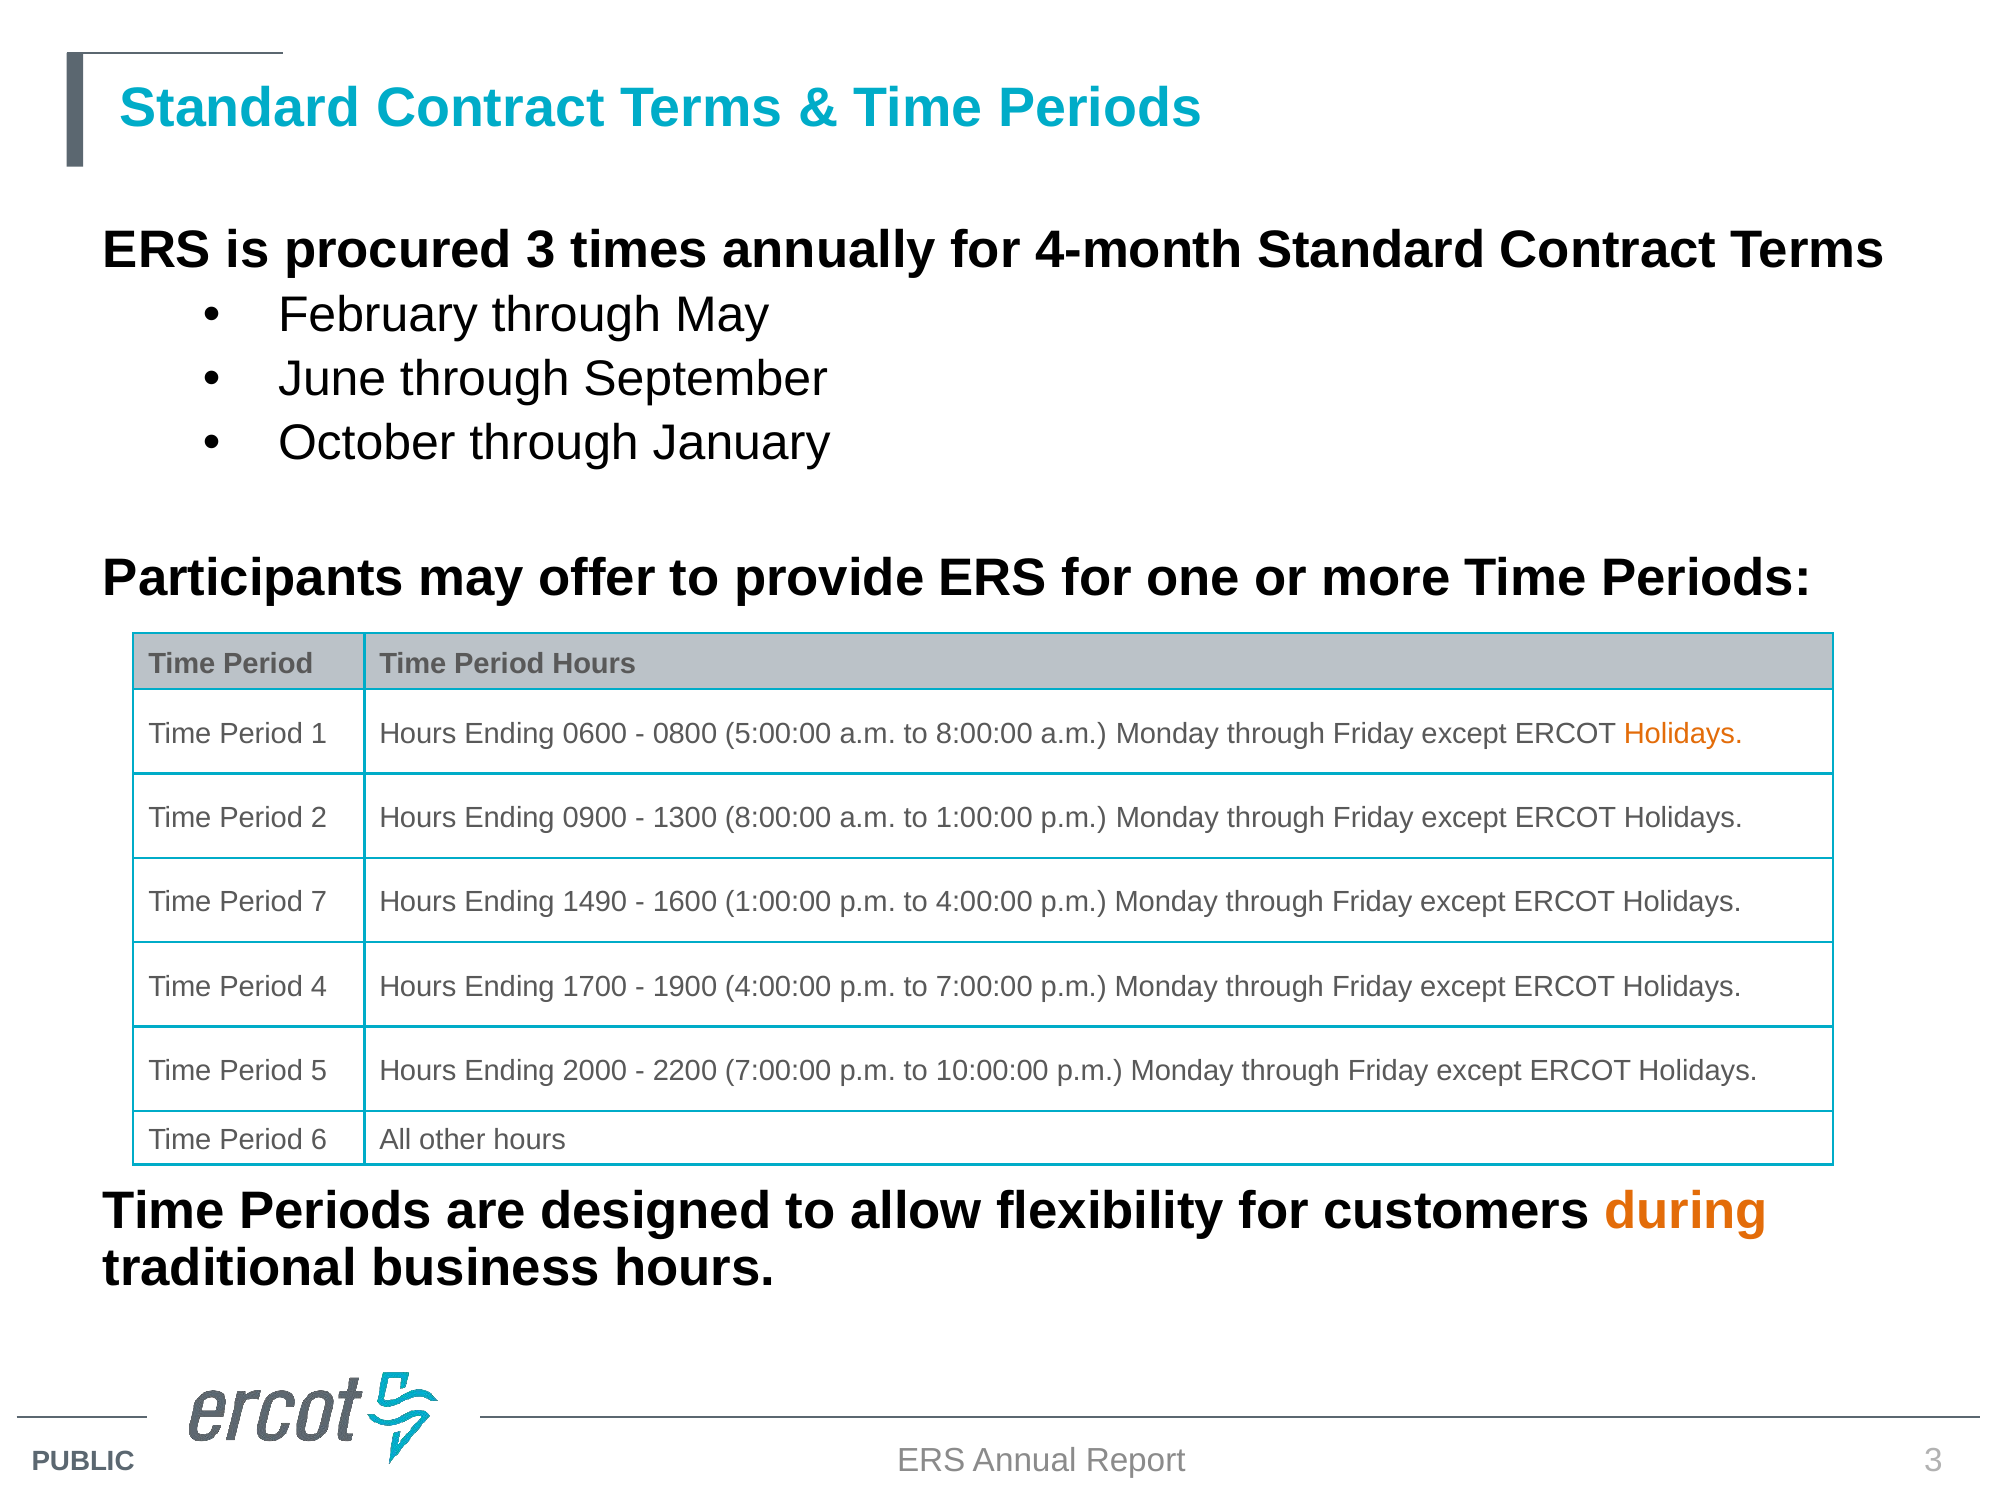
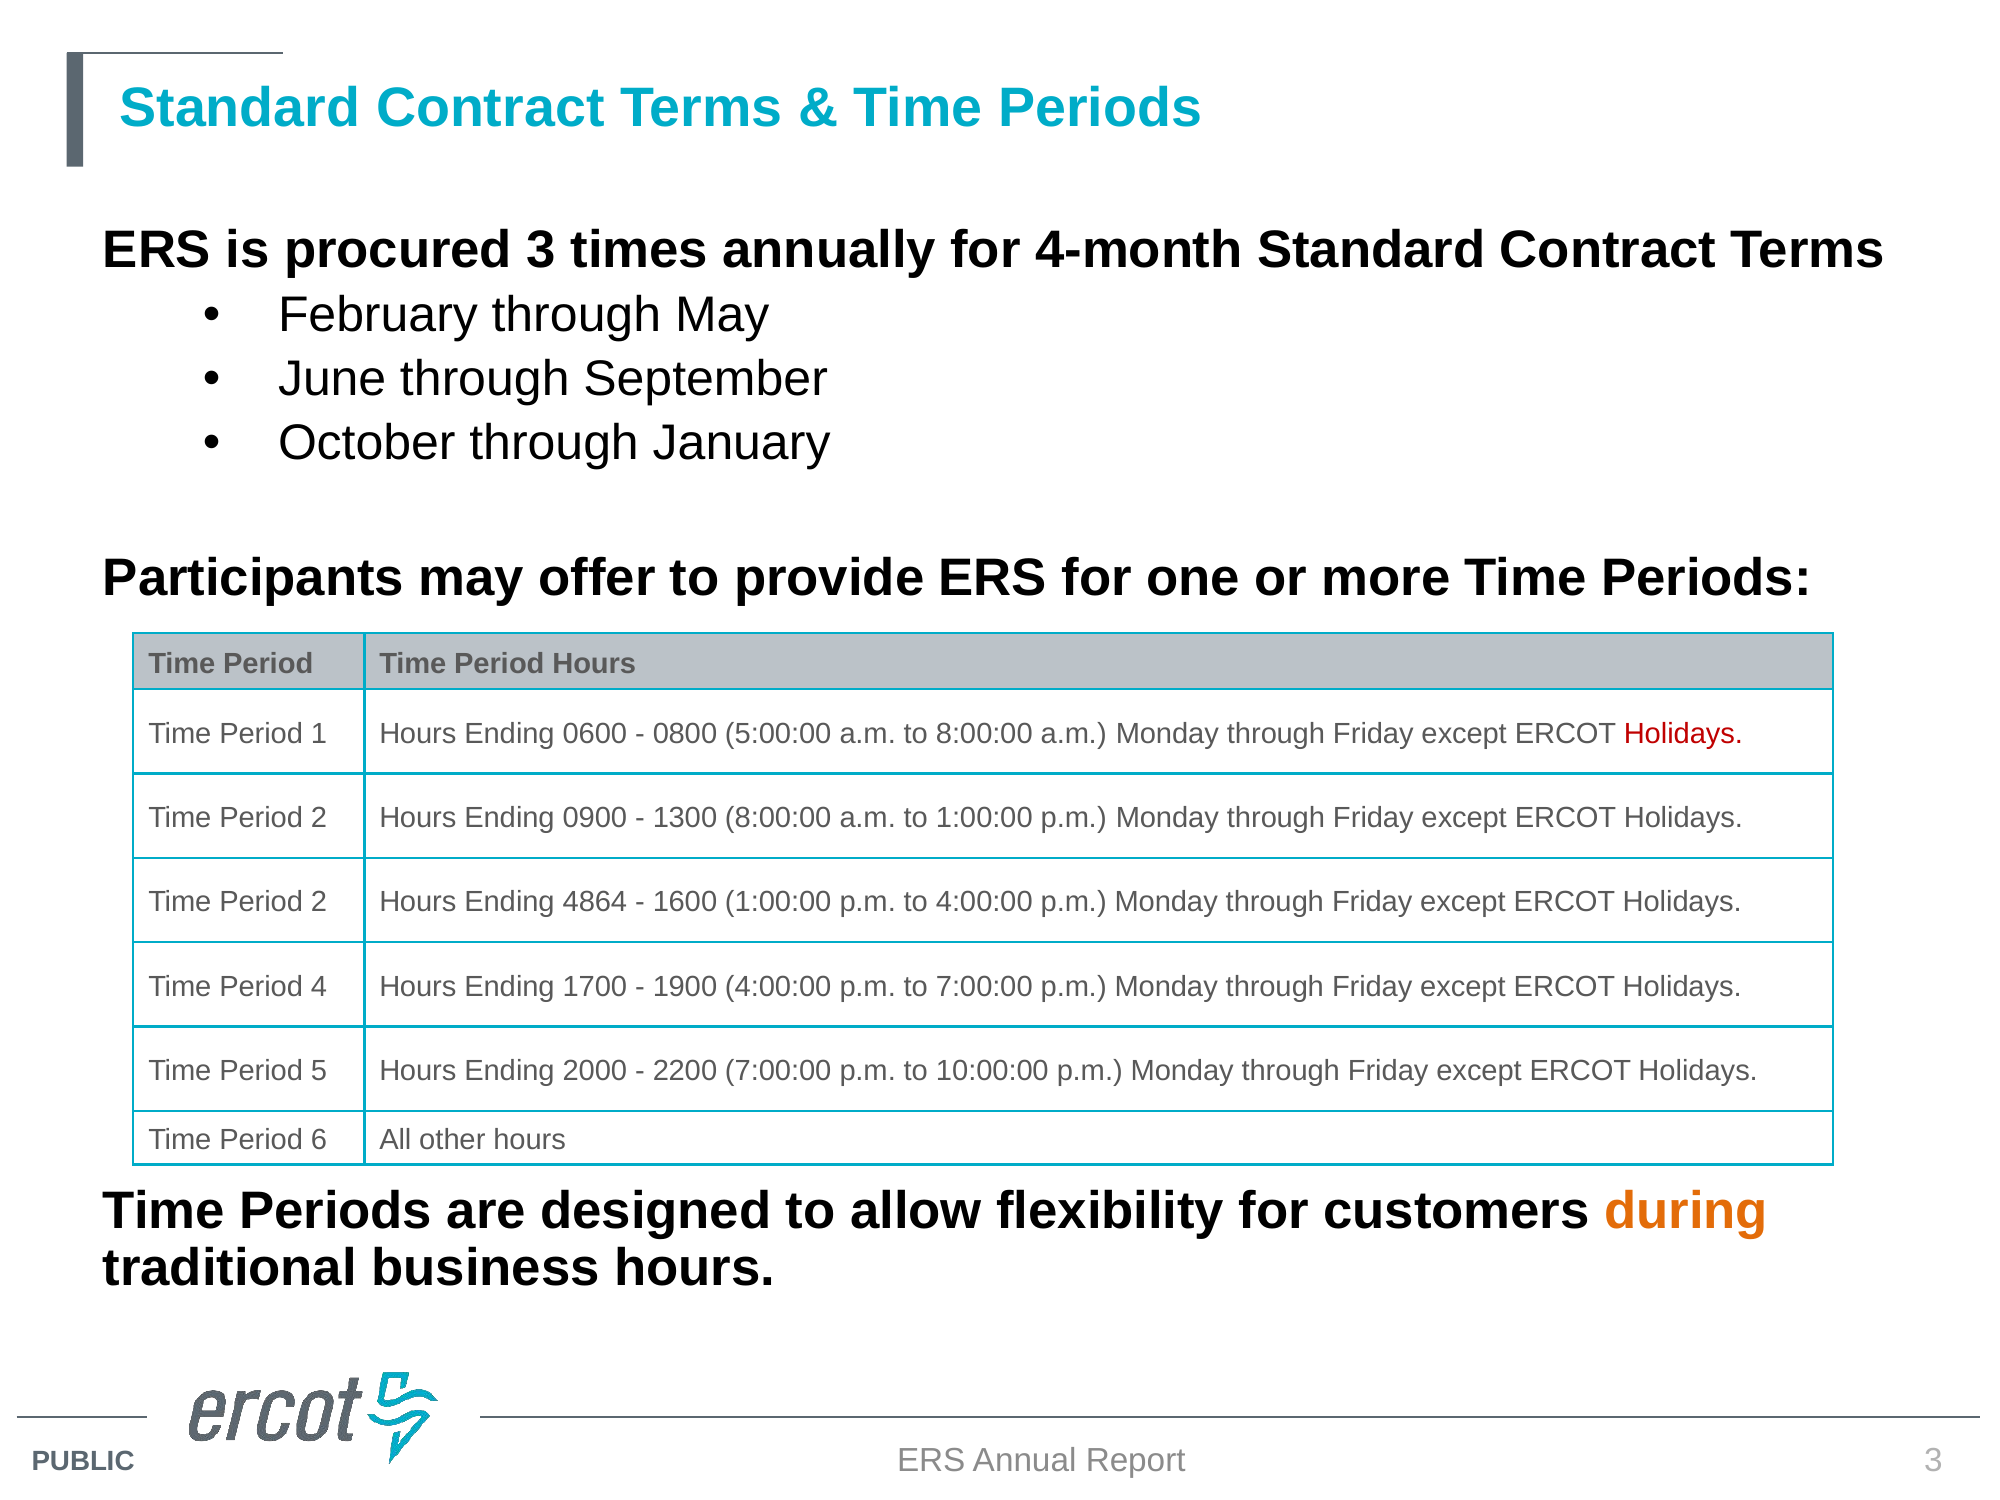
Holidays at (1683, 734) colour: orange -> red
7 at (319, 902): 7 -> 2
1490: 1490 -> 4864
